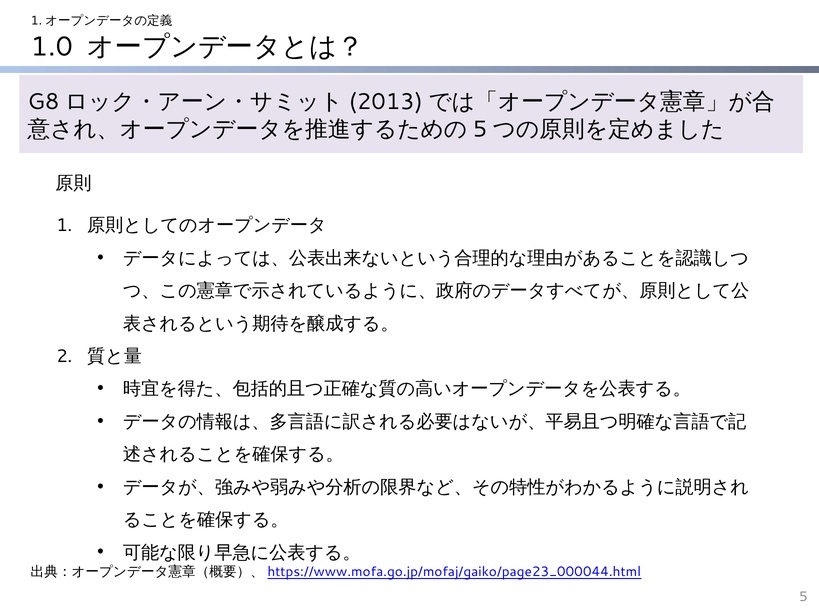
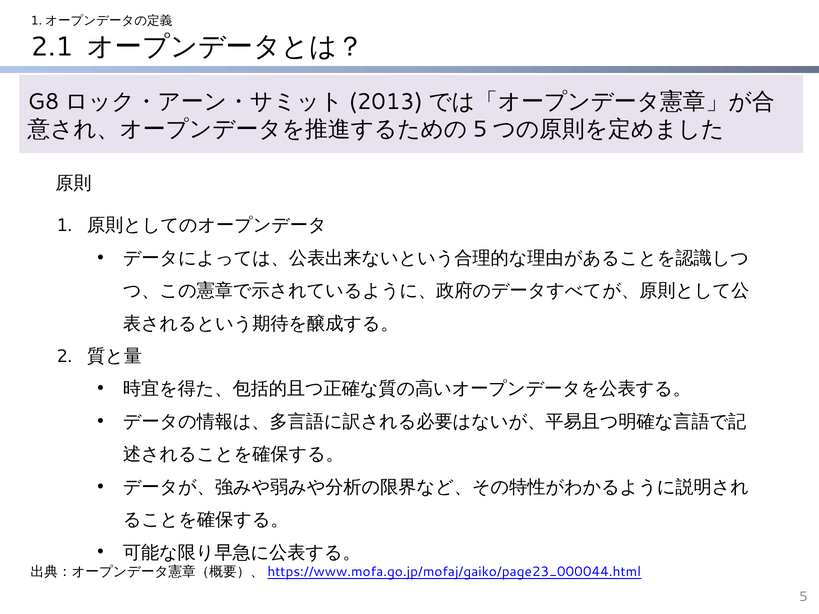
1.0: 1.0 -> 2.1
